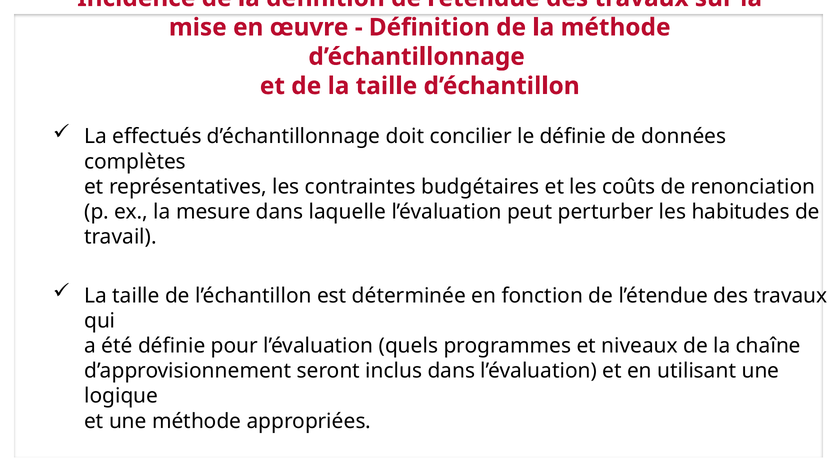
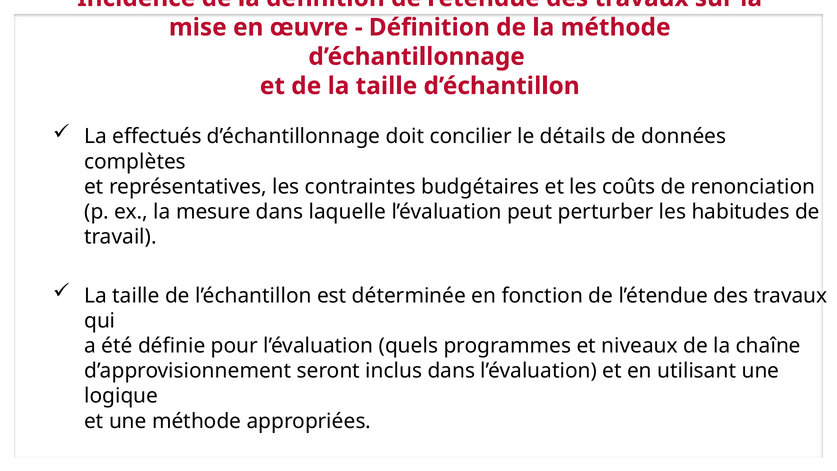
le définie: définie -> détails
